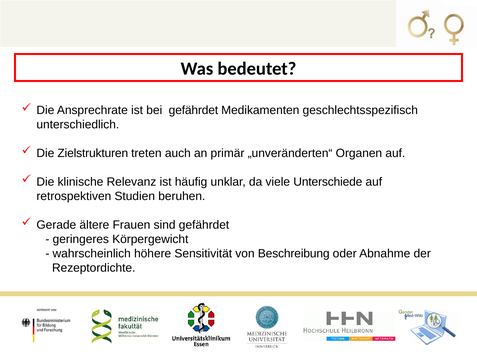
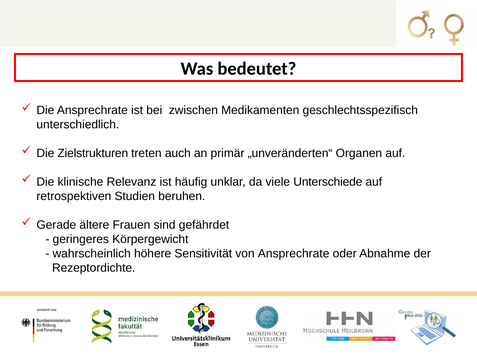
bei gefährdet: gefährdet -> zwischen
von Beschreibung: Beschreibung -> Ansprechrate
